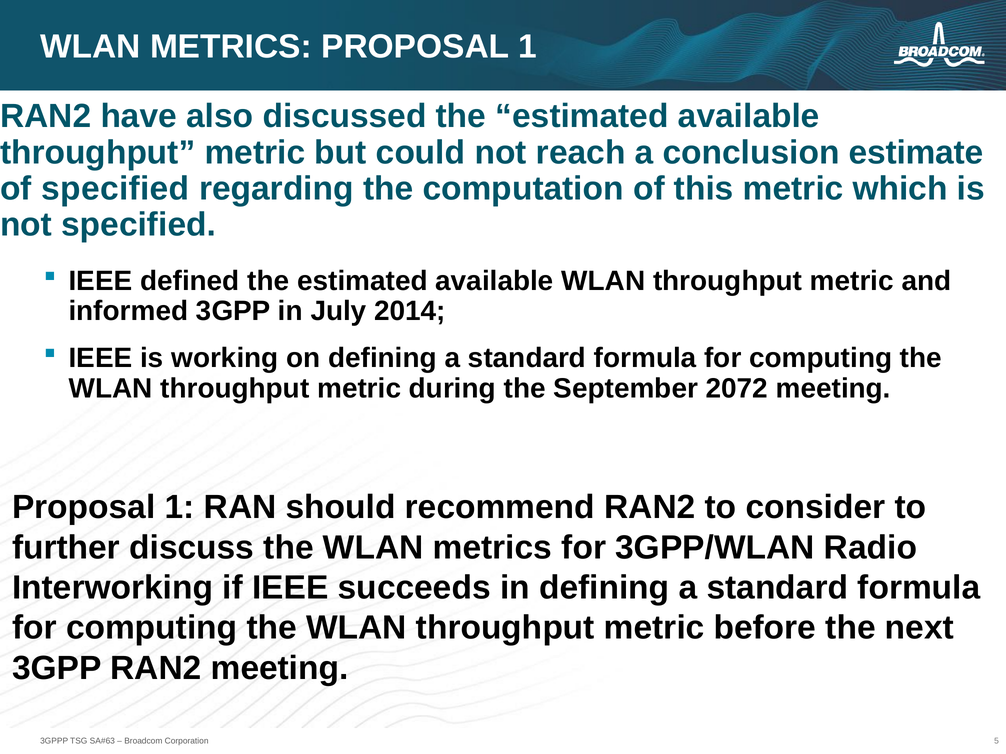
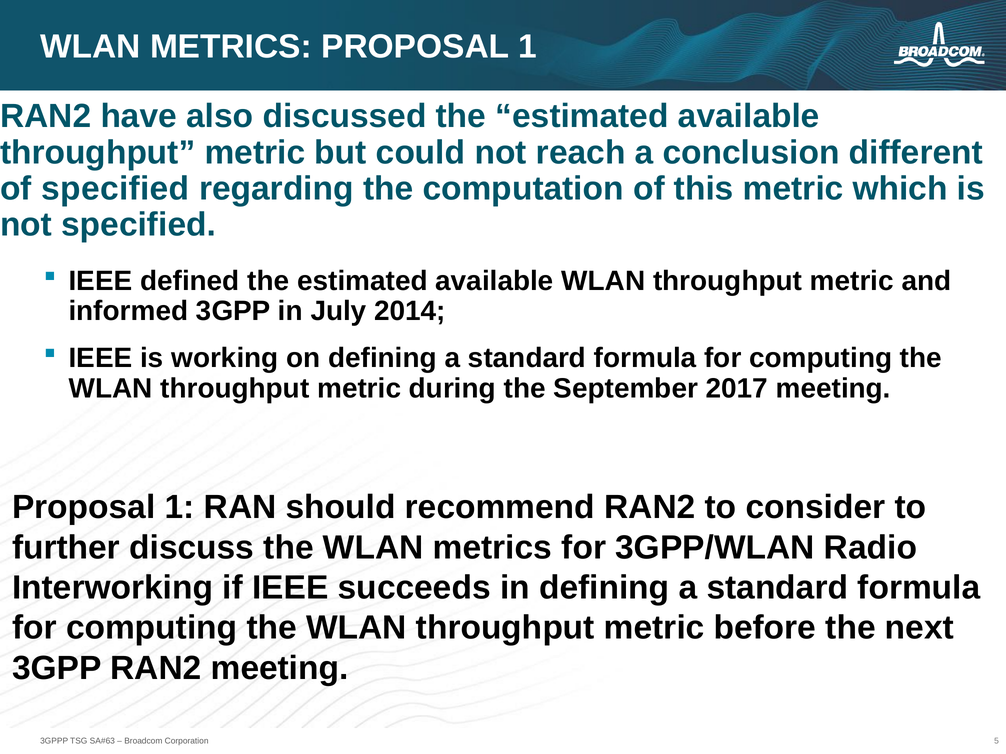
estimate: estimate -> different
2072: 2072 -> 2017
